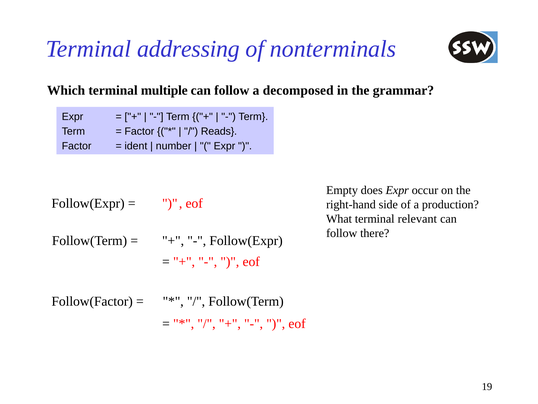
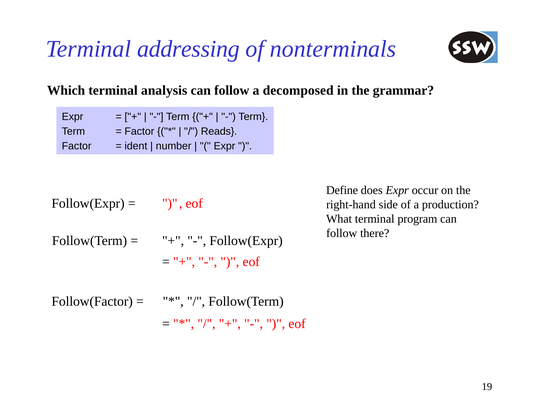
multiple: multiple -> analysis
Empty: Empty -> Define
relevant: relevant -> program
